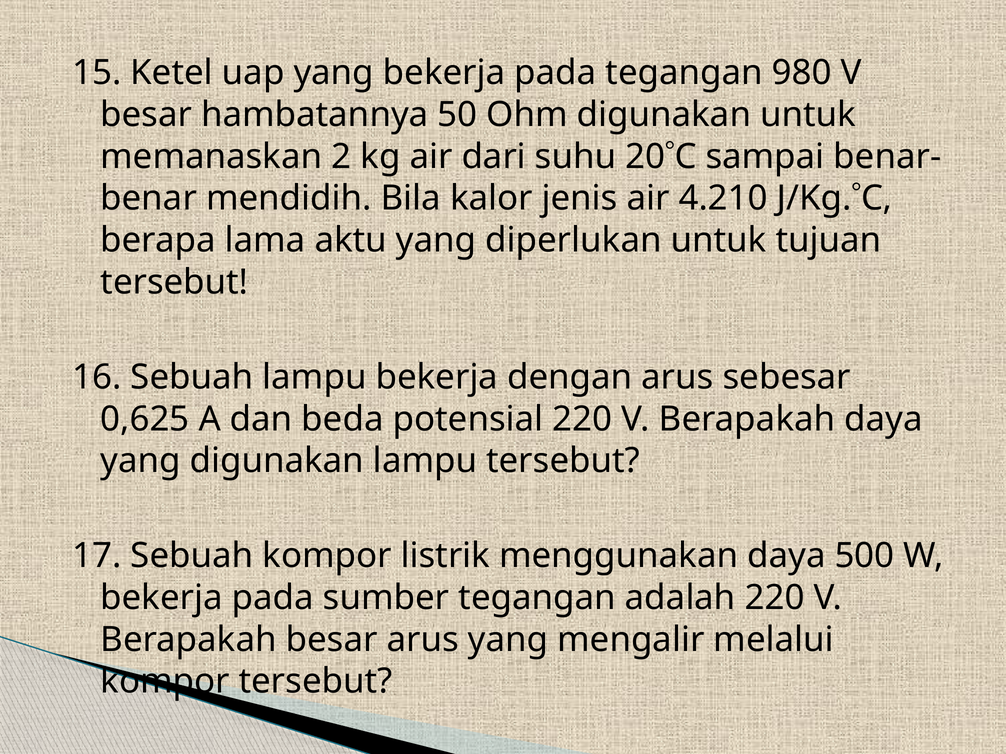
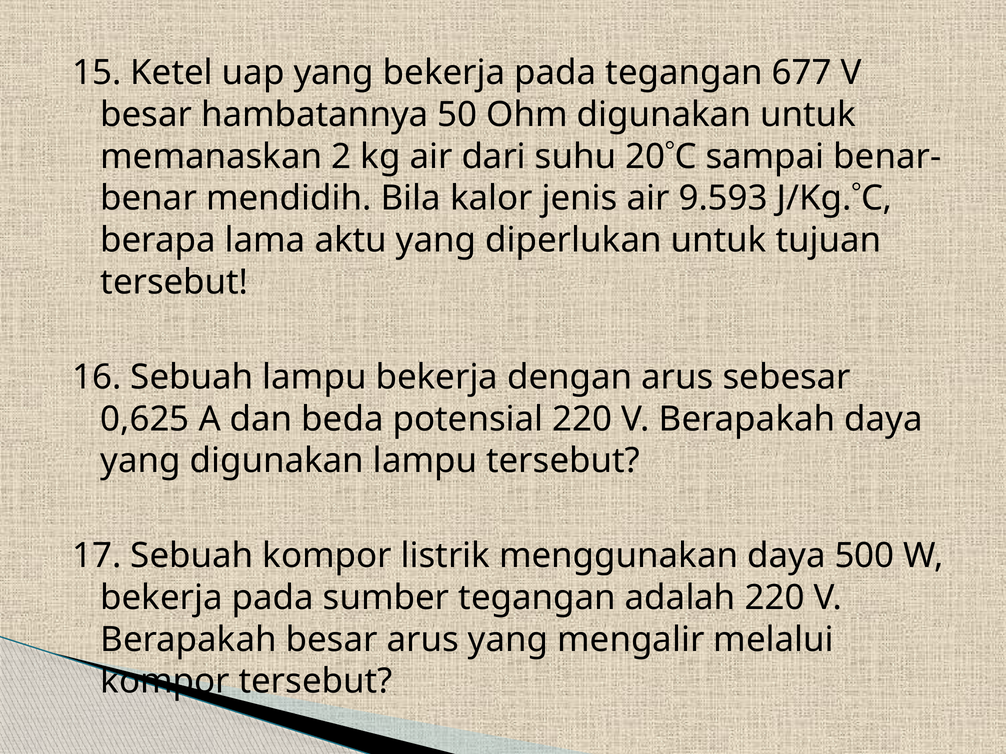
980: 980 -> 677
4.210: 4.210 -> 9.593
